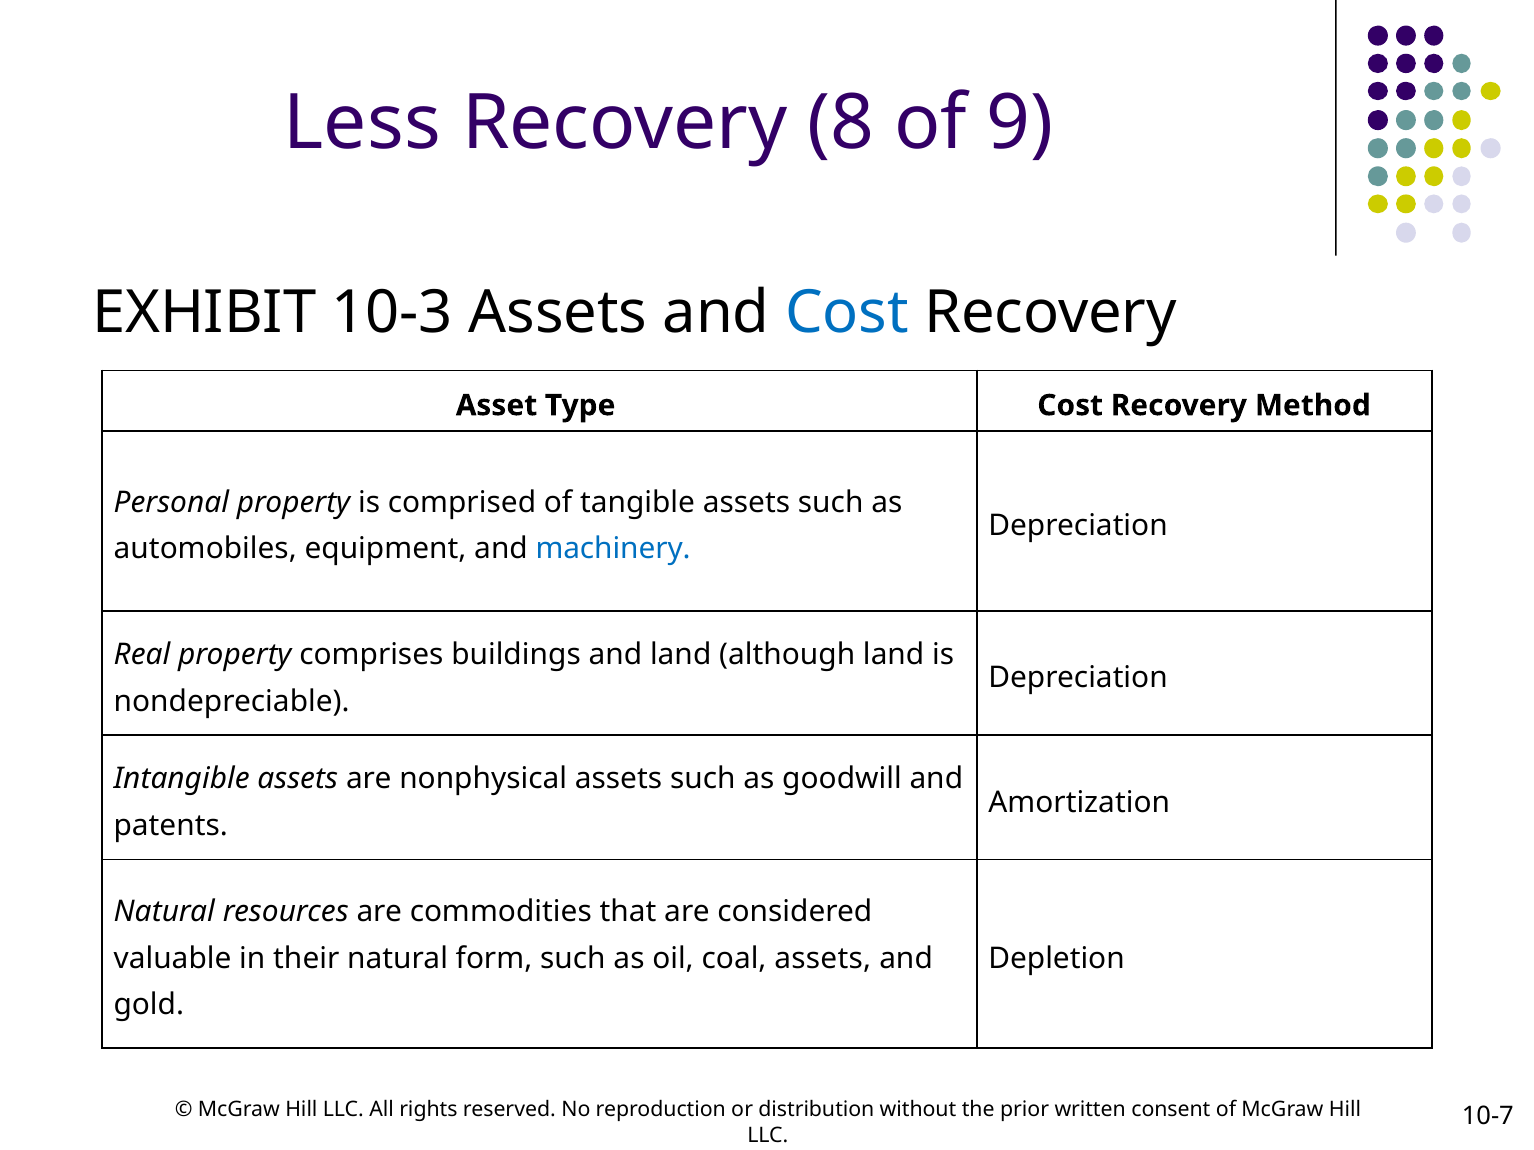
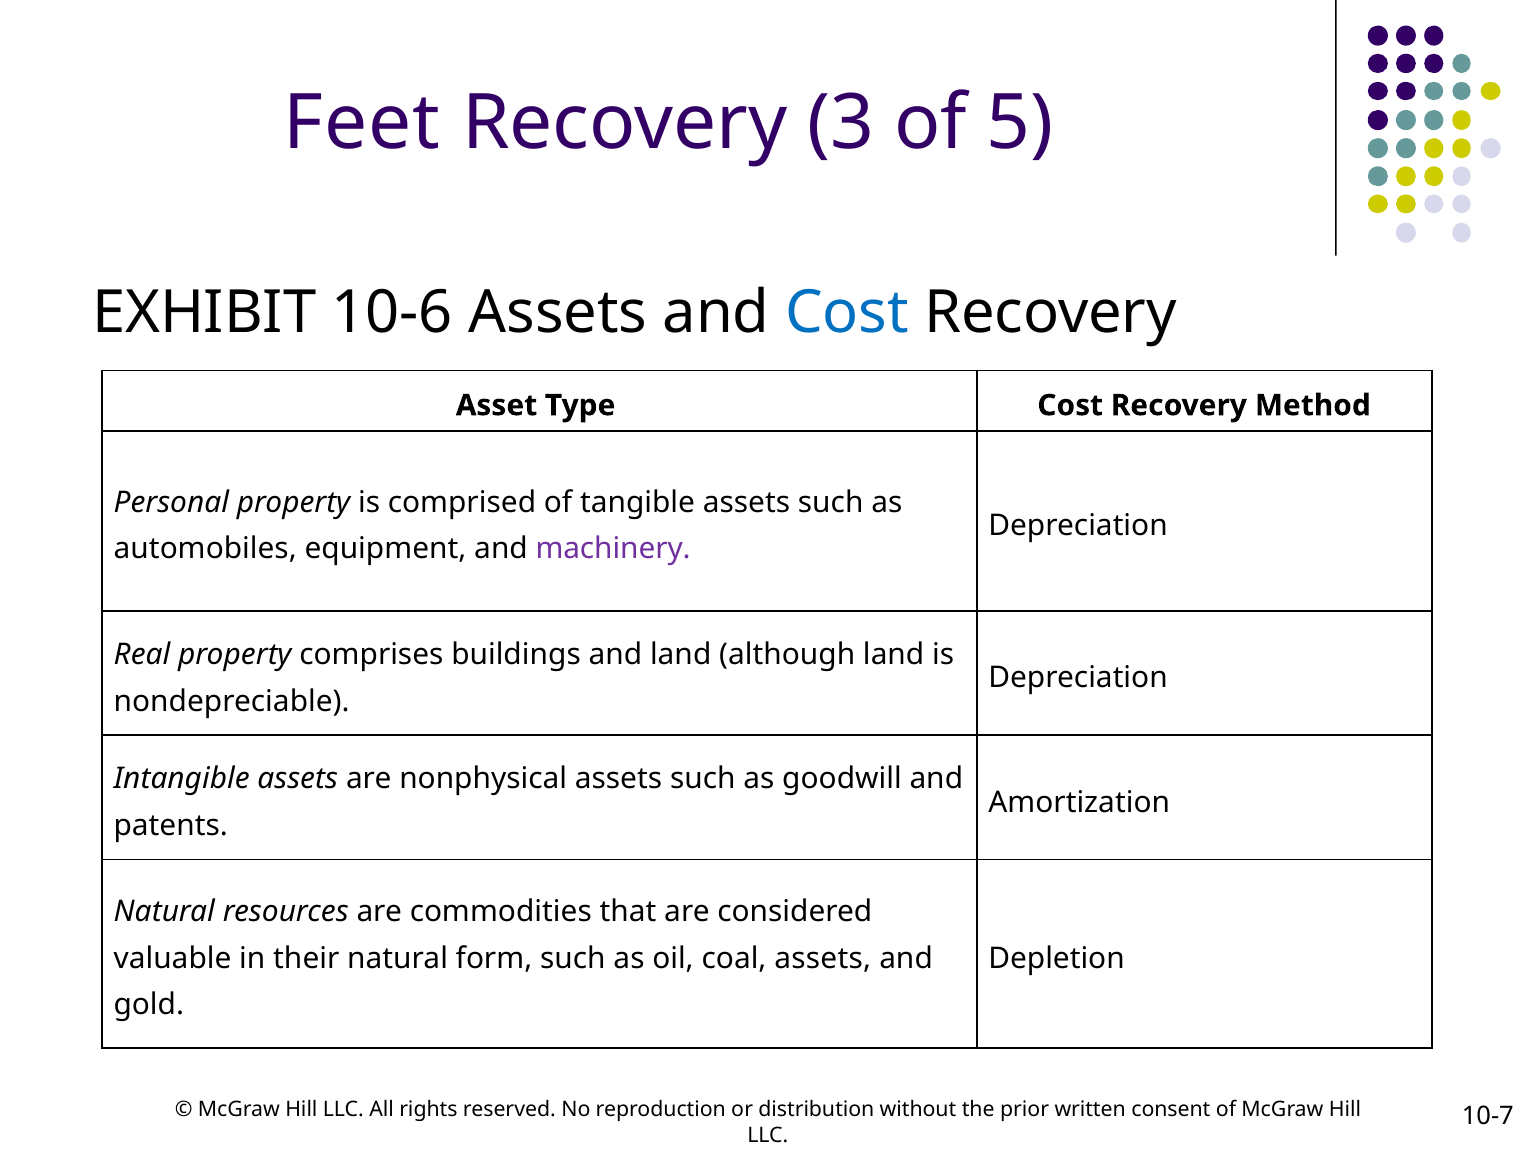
Less: Less -> Feet
8: 8 -> 3
9: 9 -> 5
10-3: 10-3 -> 10-6
machinery colour: blue -> purple
